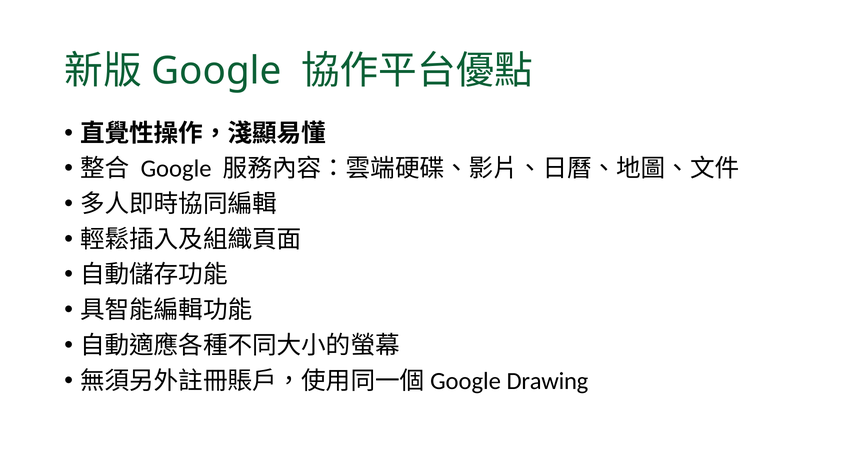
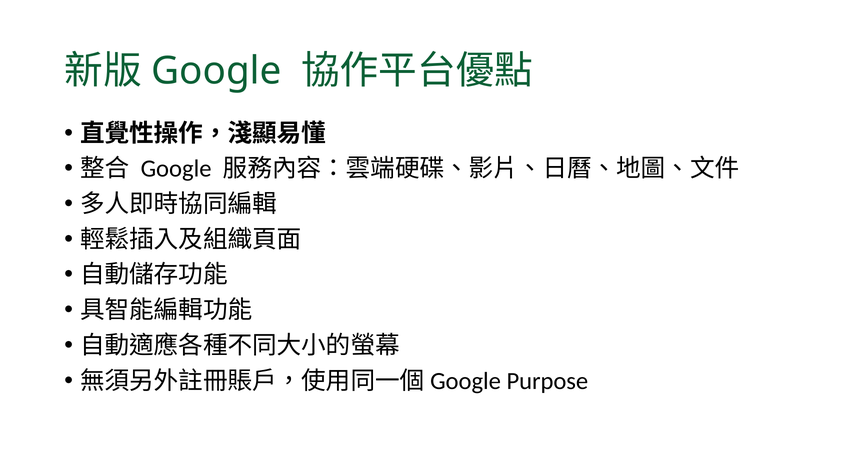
Drawing: Drawing -> Purpose
